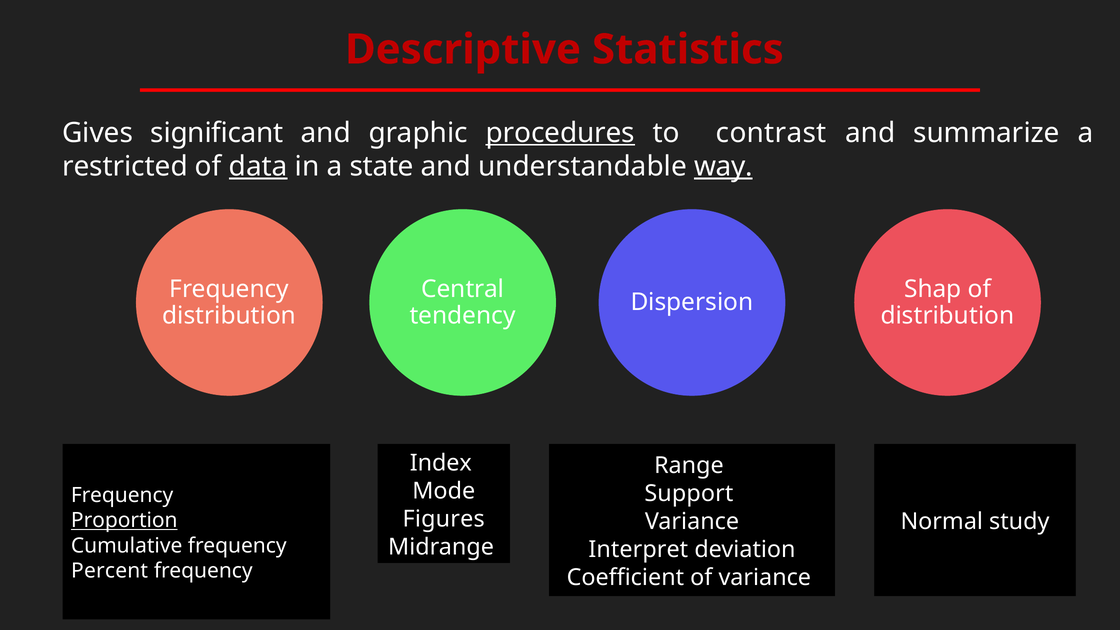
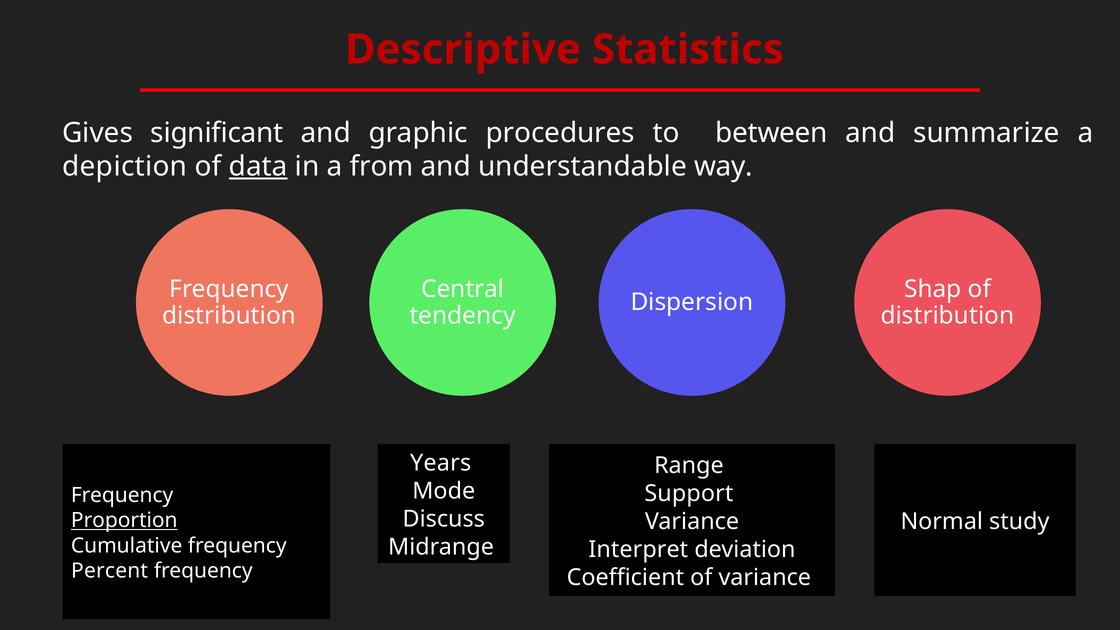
procedures underline: present -> none
contrast: contrast -> between
restricted: restricted -> depiction
state: state -> from
way underline: present -> none
Index: Index -> Years
Figures: Figures -> Discuss
